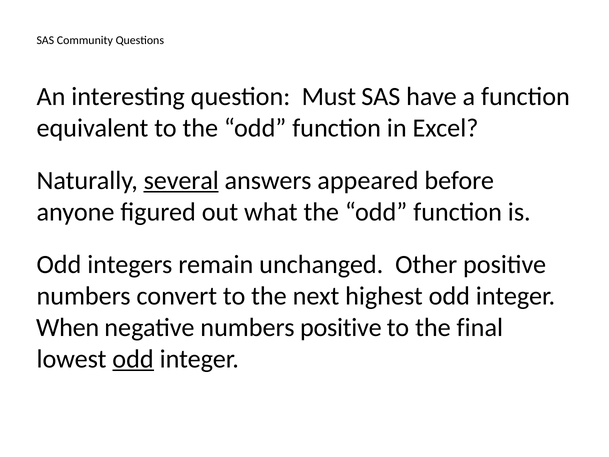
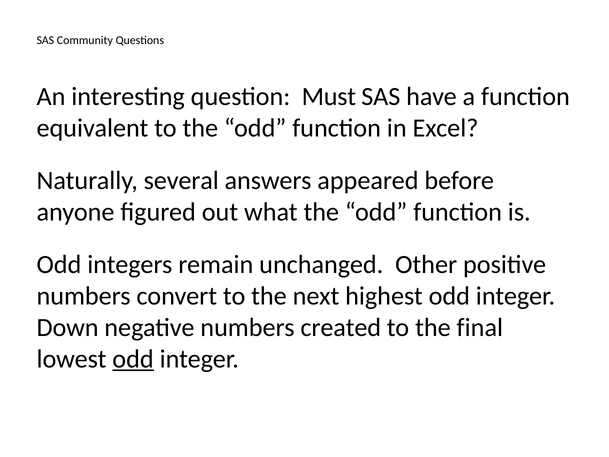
several underline: present -> none
When: When -> Down
numbers positive: positive -> created
